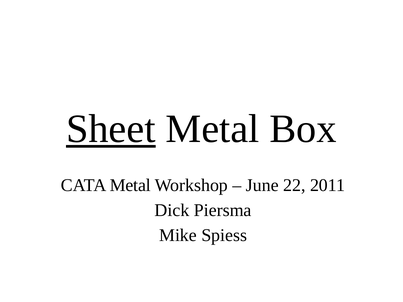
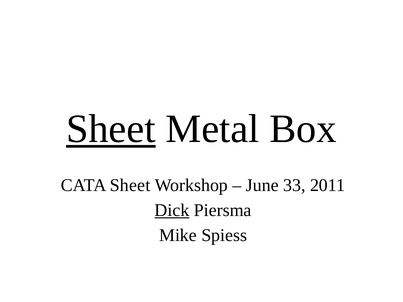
CATA Metal: Metal -> Sheet
22: 22 -> 33
Dick underline: none -> present
